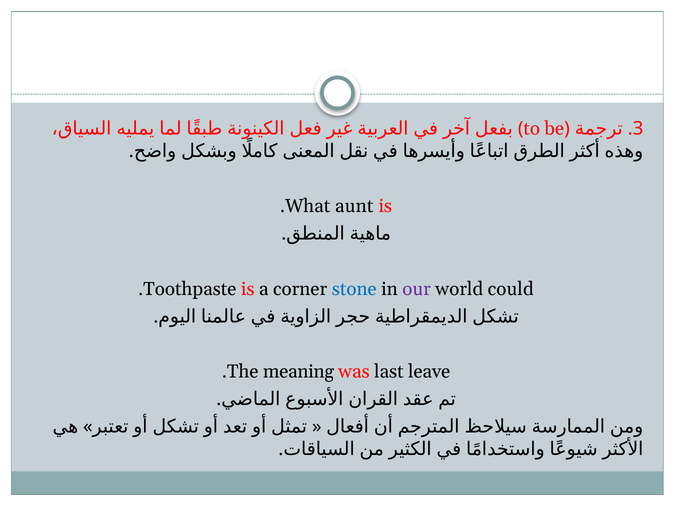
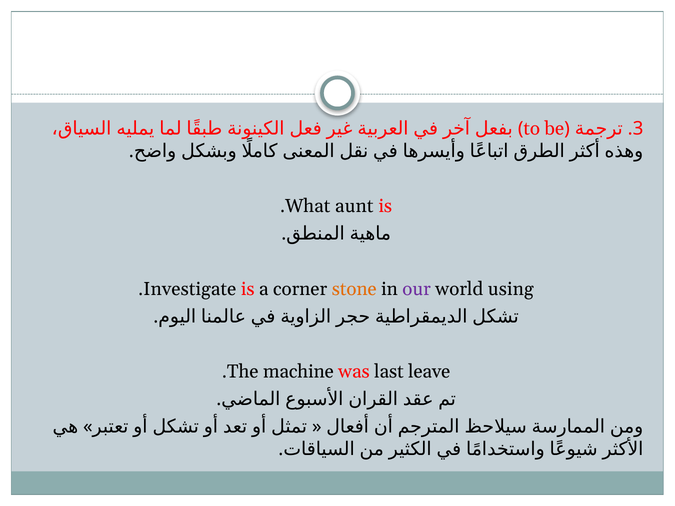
Toothpaste: Toothpaste -> Investigate
stone colour: blue -> orange
could: could -> using
meaning: meaning -> machine
